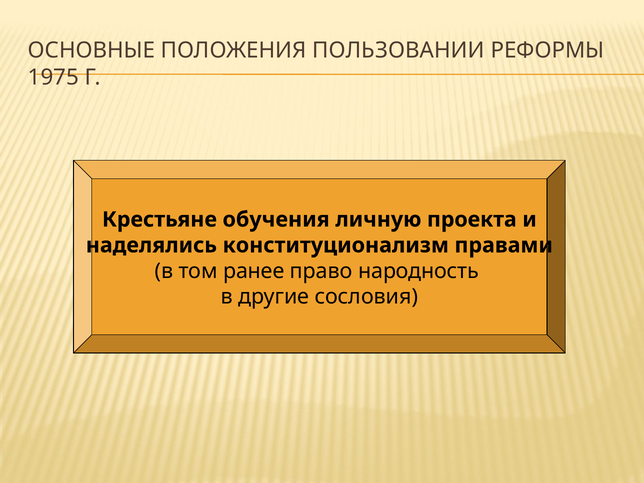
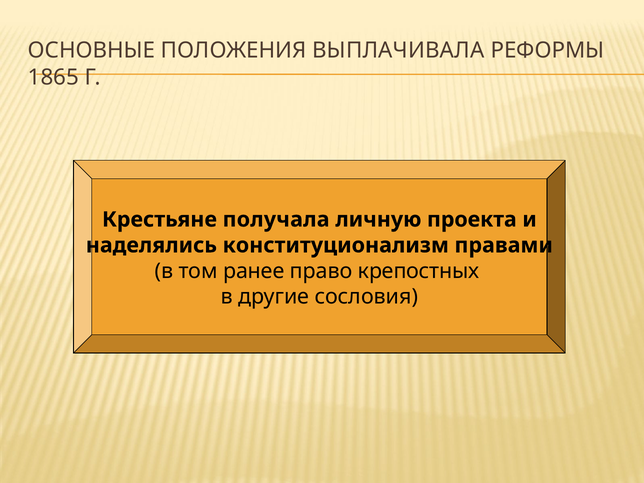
ПОЛЬЗОВАНИИ: ПОЛЬЗОВАНИИ -> ВЫПЛАЧИВАЛА
1975: 1975 -> 1865
обучения: обучения -> получала
народность: народность -> крепостных
